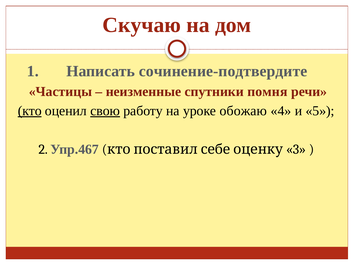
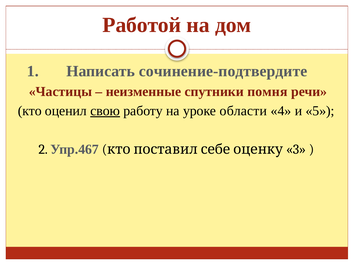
Скучаю: Скучаю -> Работой
кто underline: present -> none
обожаю: обожаю -> области
